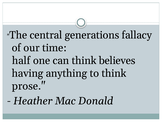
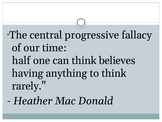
generations: generations -> progressive
prose: prose -> rarely
